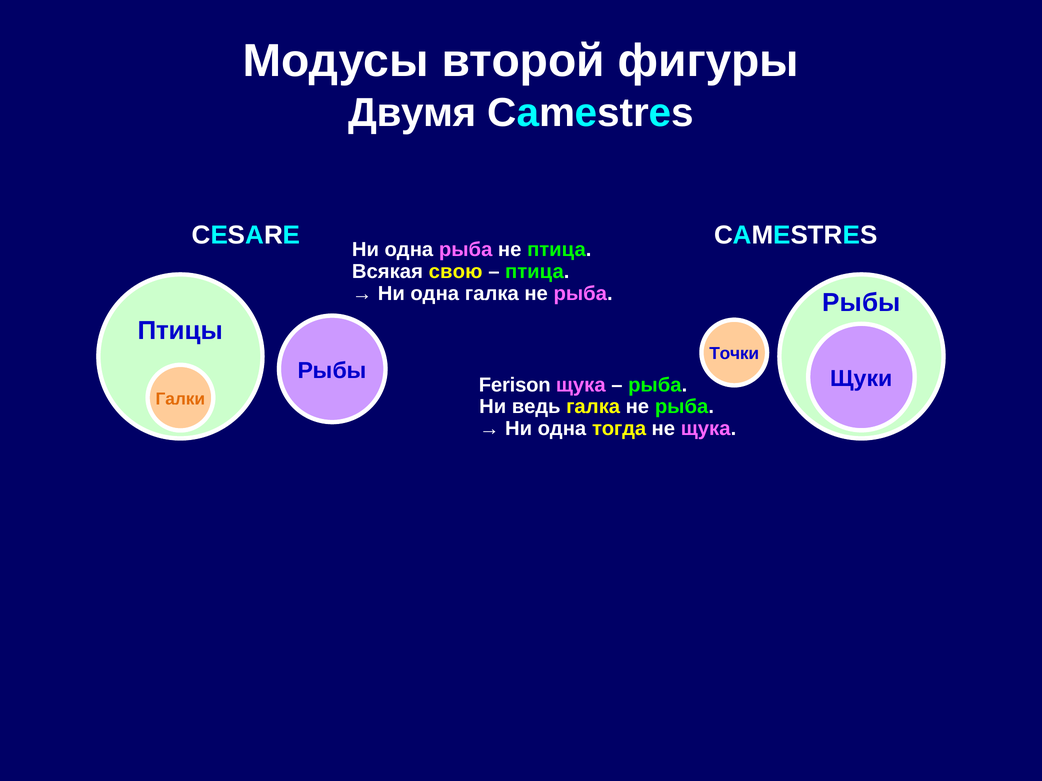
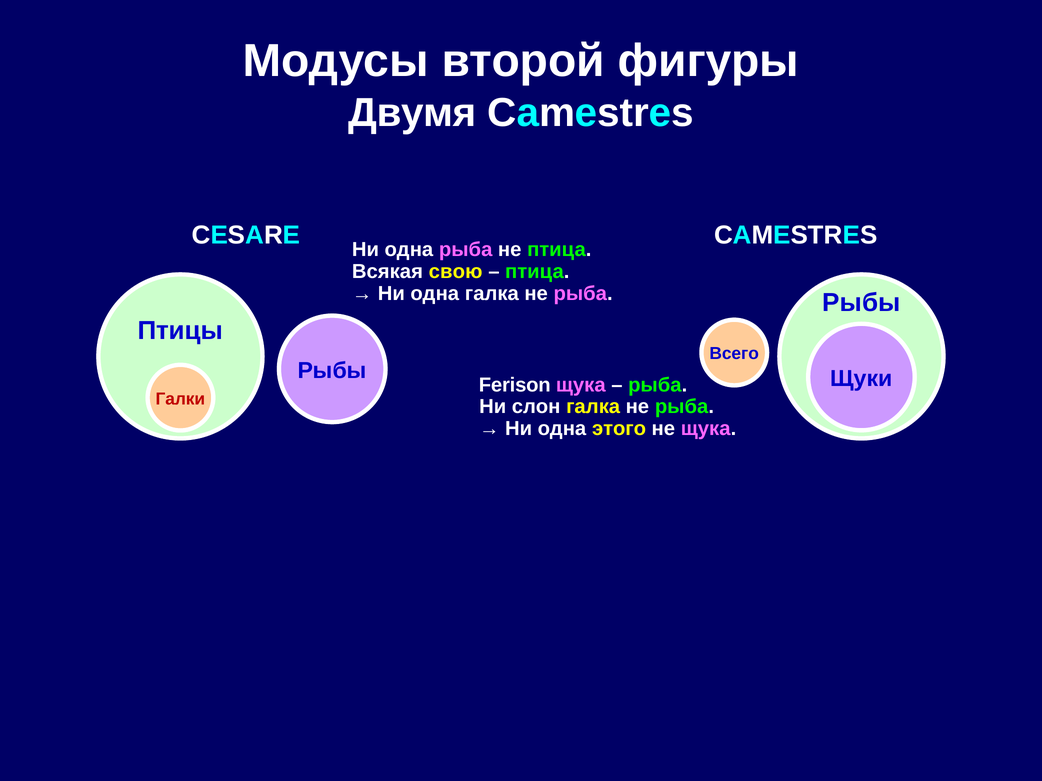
Точки: Точки -> Всего
Галки colour: orange -> red
ведь: ведь -> слон
тогда: тогда -> этого
